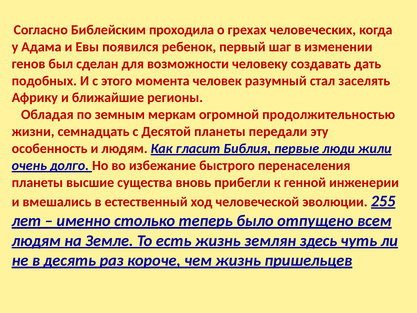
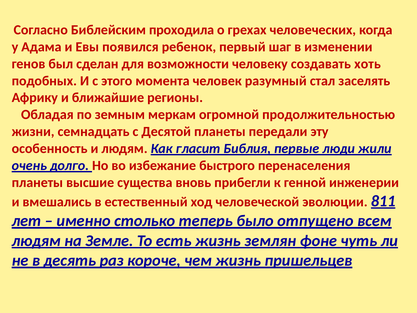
дать: дать -> хоть
255: 255 -> 811
здесь: здесь -> фоне
